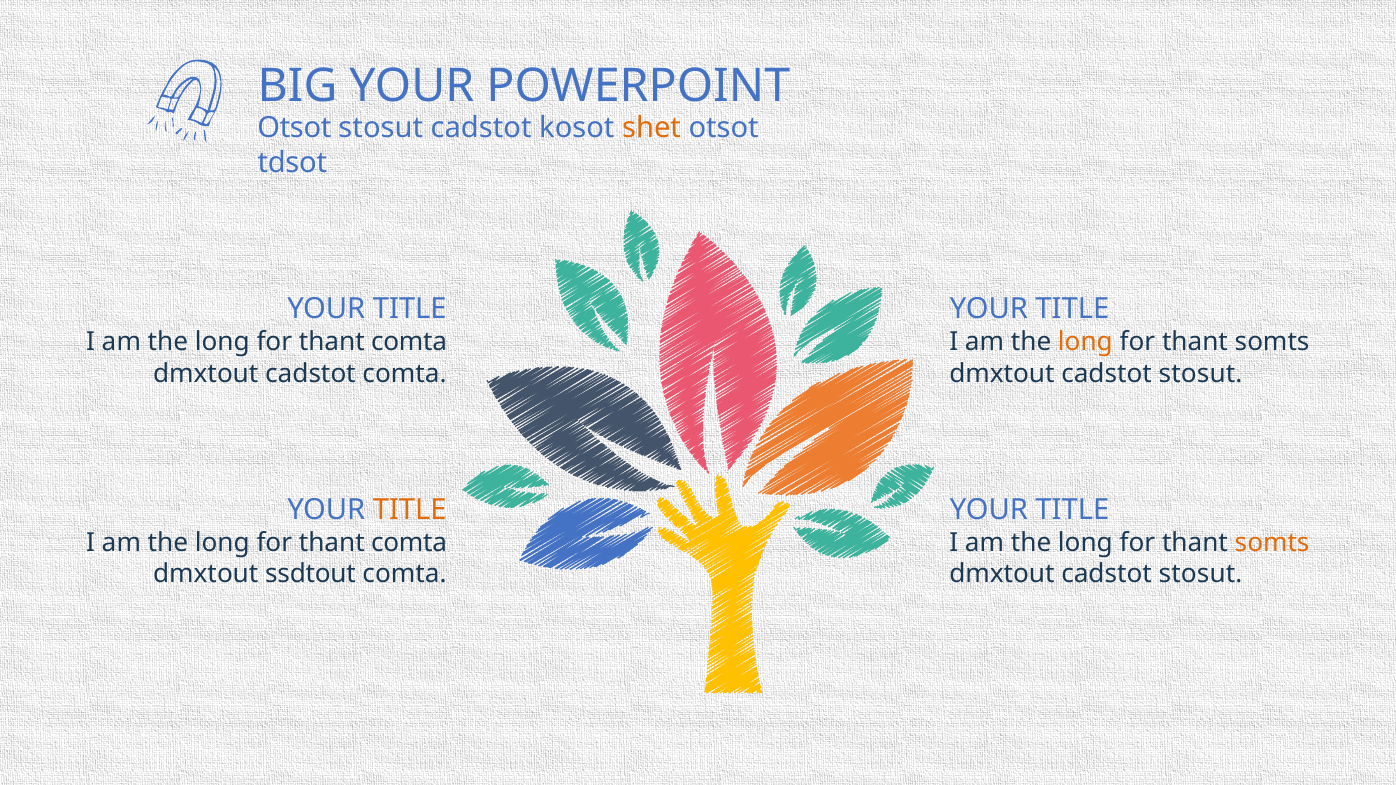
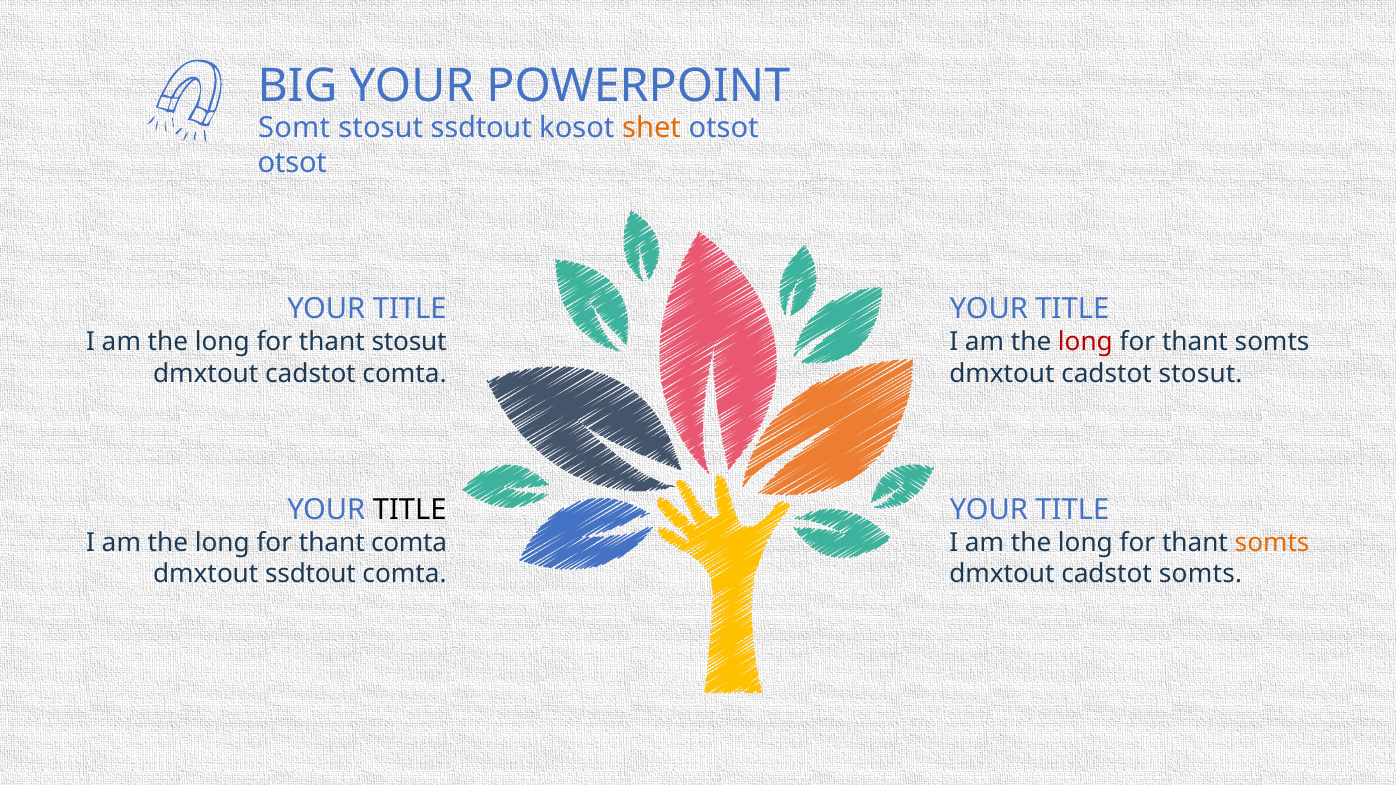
Otsot at (294, 128): Otsot -> Somt
stosut cadstot: cadstot -> ssdtout
tdsot at (292, 163): tdsot -> otsot
comta at (409, 342): comta -> stosut
long at (1085, 342) colour: orange -> red
TITLE at (410, 510) colour: orange -> black
stosut at (1201, 574): stosut -> somts
